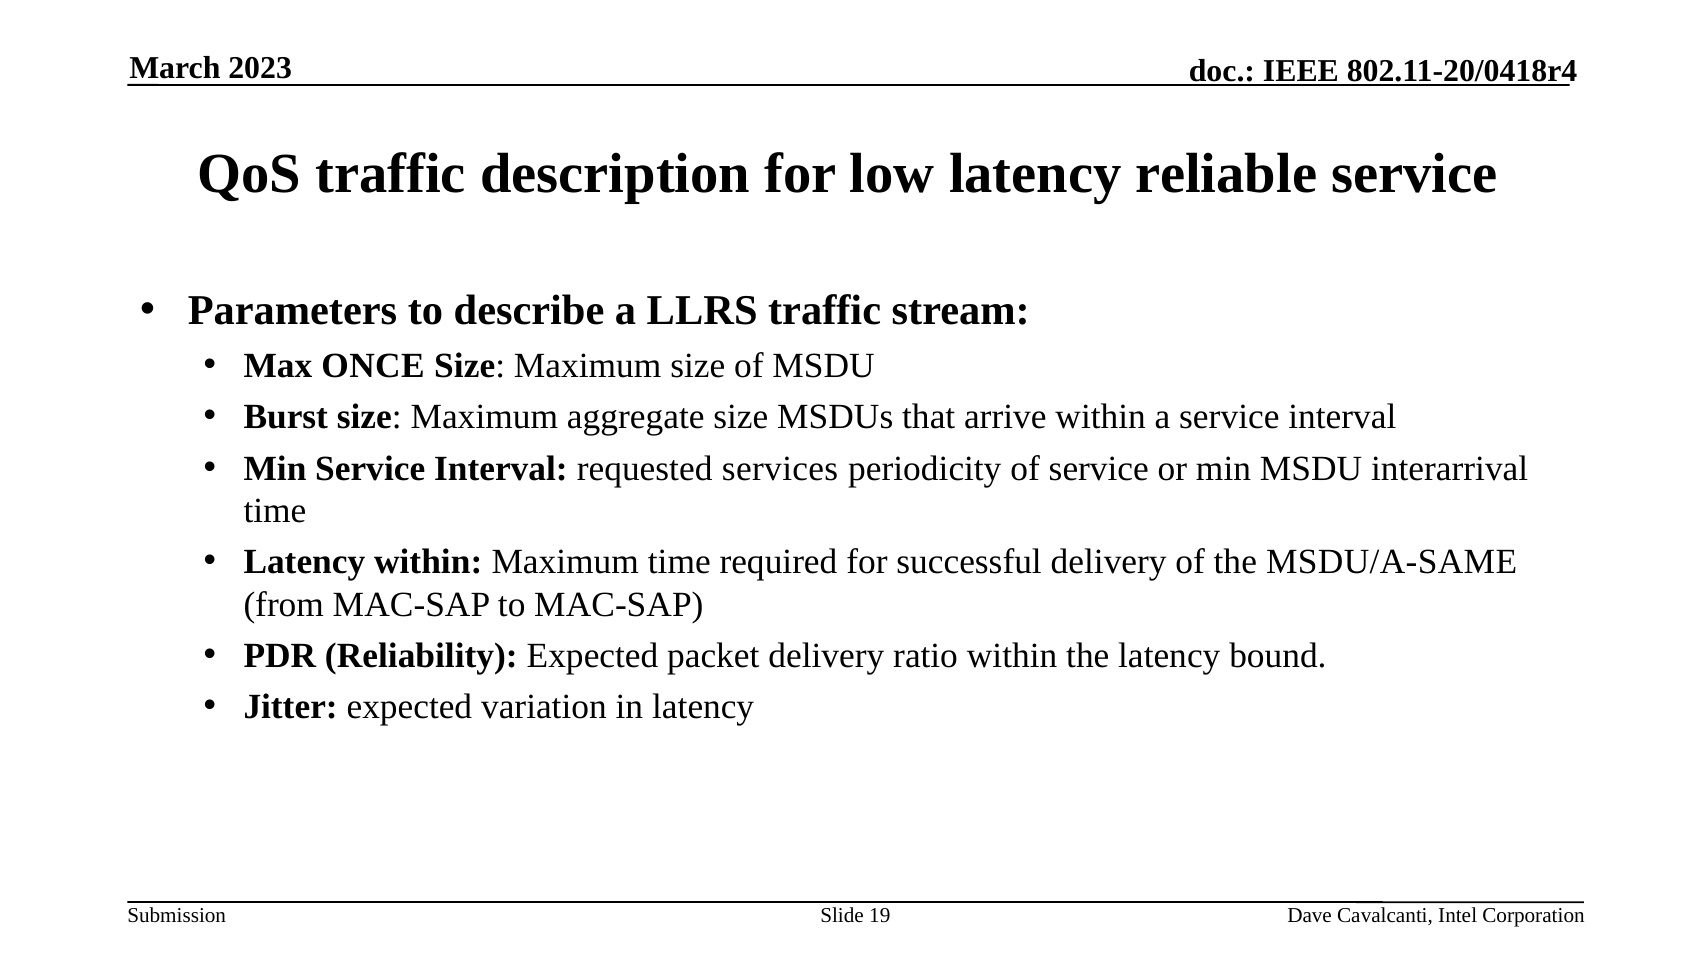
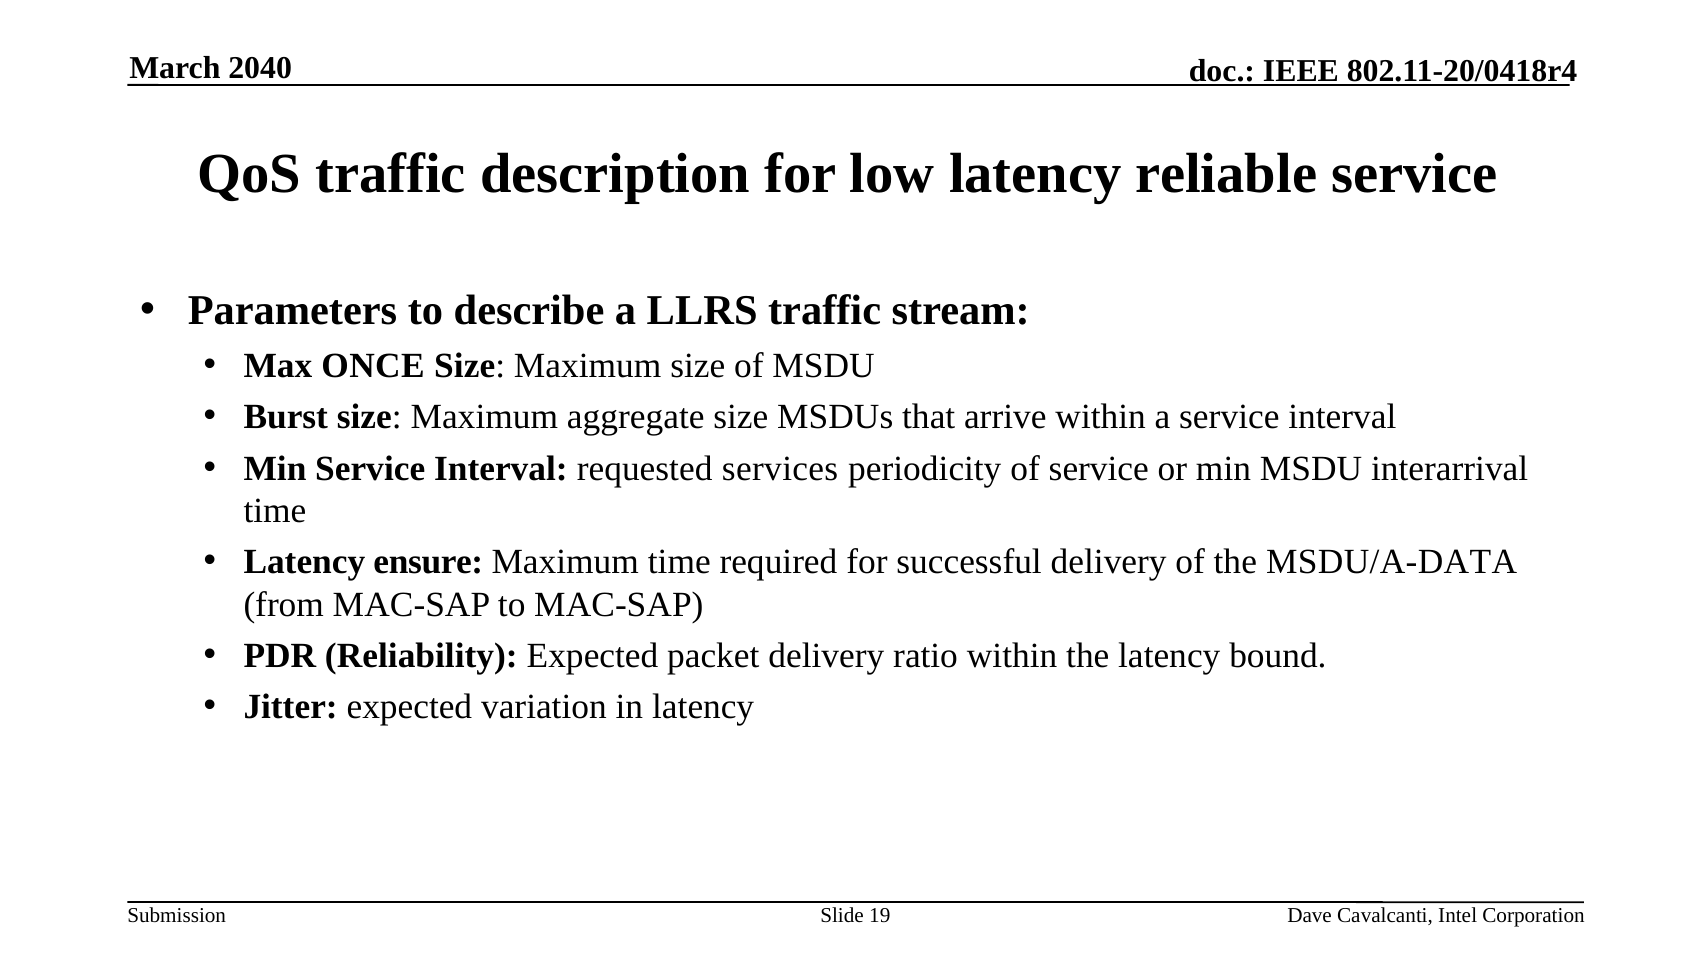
2023: 2023 -> 2040
Latency within: within -> ensure
MSDU/A-SAME: MSDU/A-SAME -> MSDU/A-DATA
